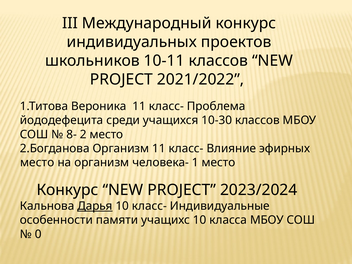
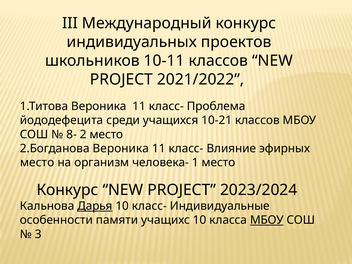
10-30: 10-30 -> 10-21
2.Богданова Организм: Организм -> Вероника
МБОУ at (267, 220) underline: none -> present
0: 0 -> 3
